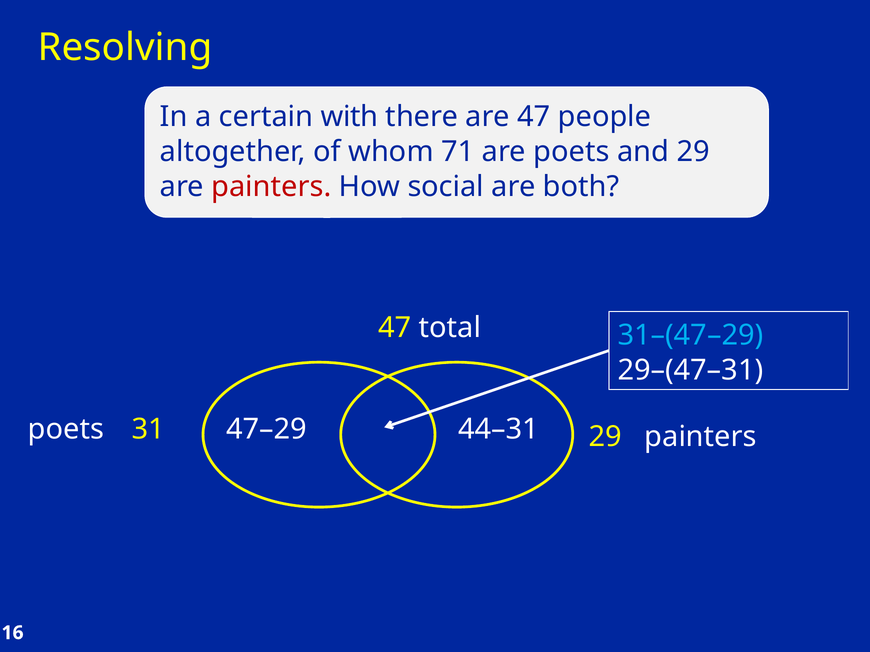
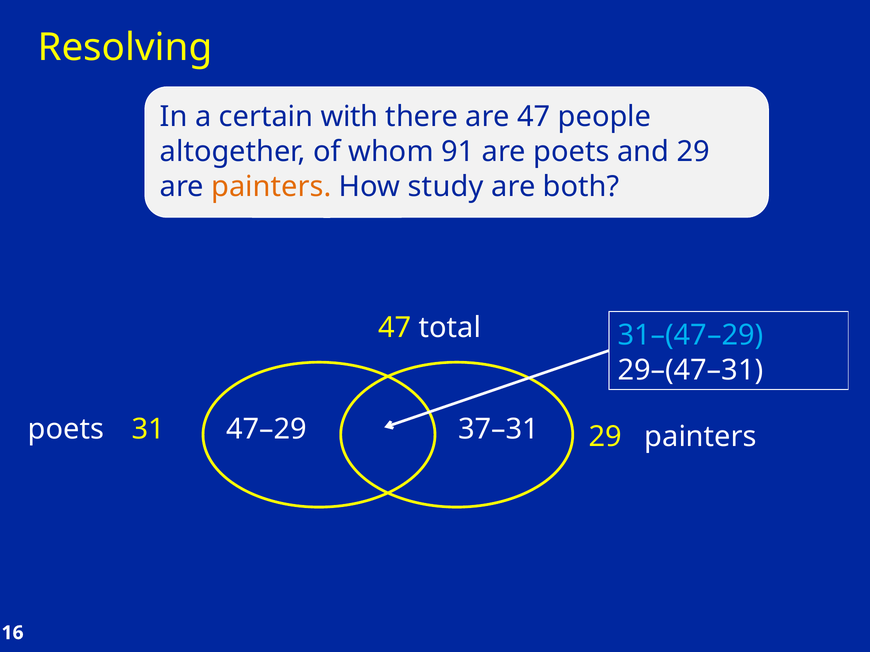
71: 71 -> 91
painters at (271, 187) colour: red -> orange
social: social -> study
44–31: 44–31 -> 37–31
